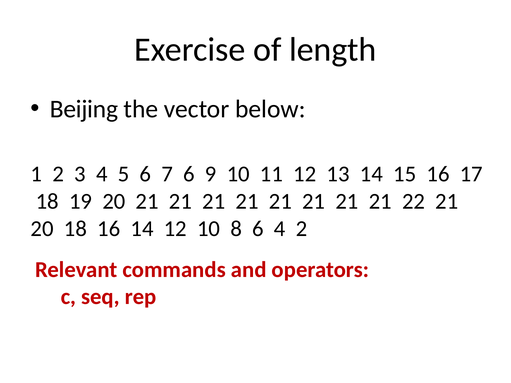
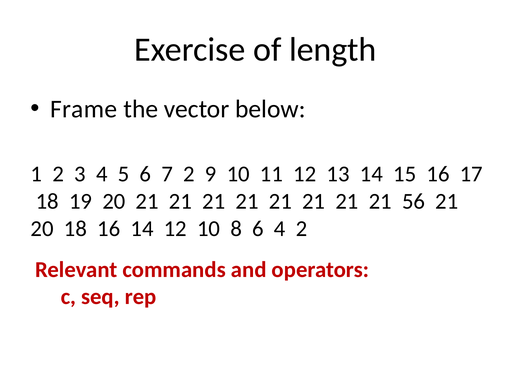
Beijing: Beijing -> Frame
7 6: 6 -> 2
22: 22 -> 56
